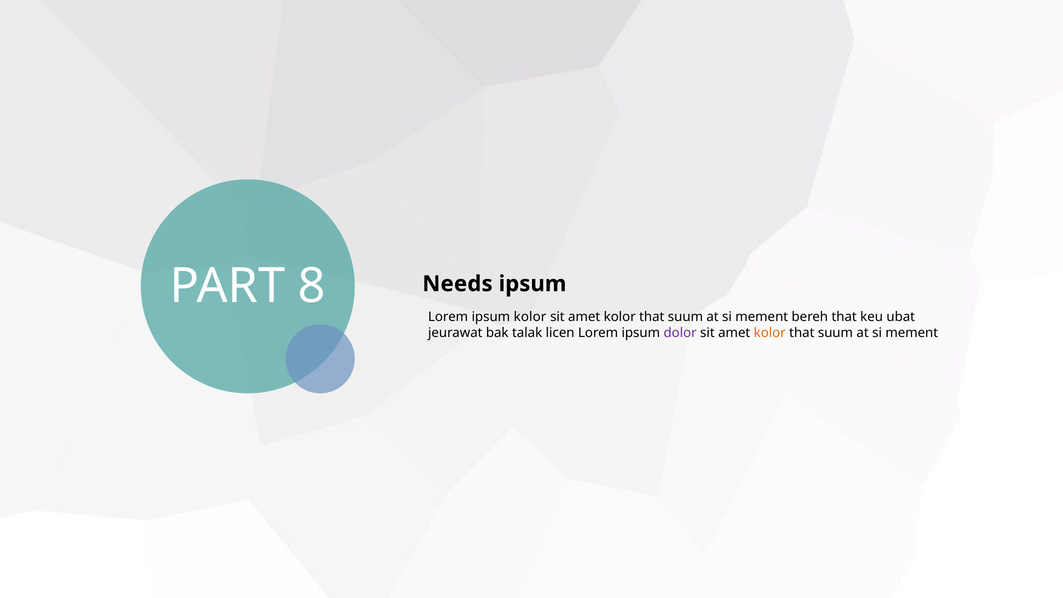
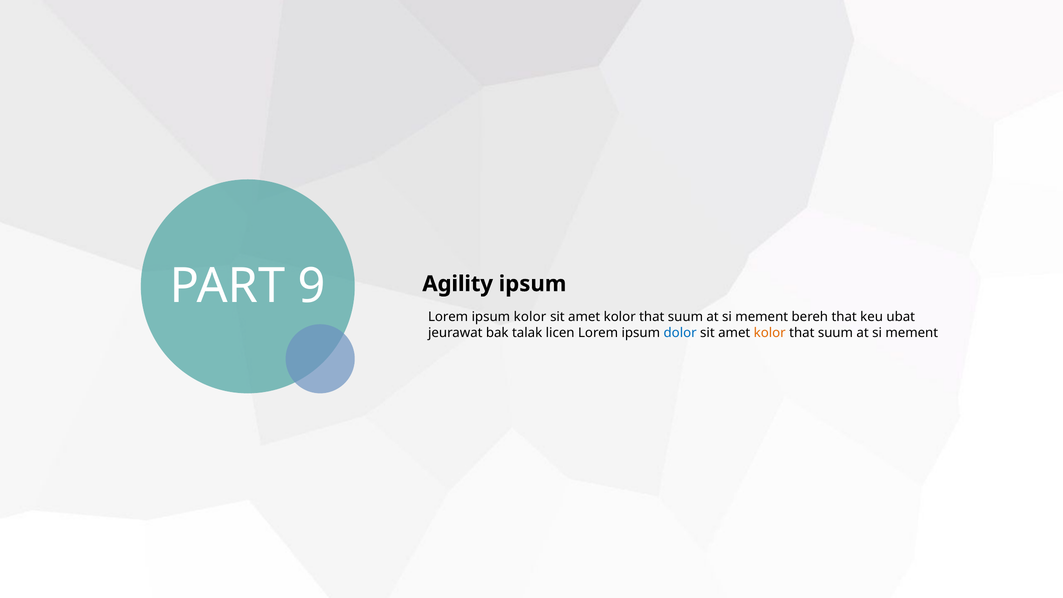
8: 8 -> 9
Needs: Needs -> Agility
dolor colour: purple -> blue
